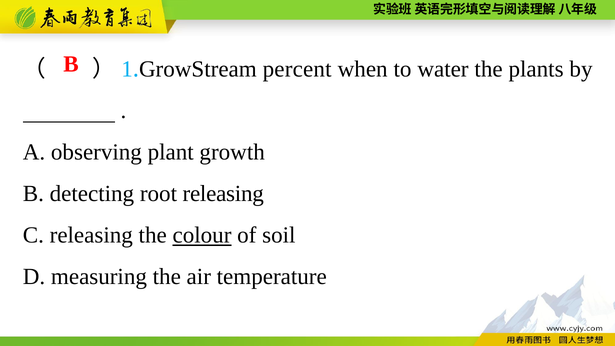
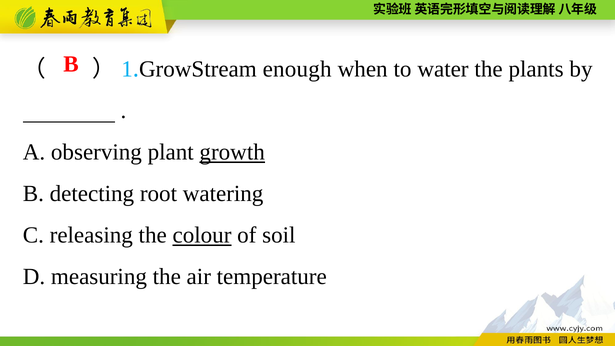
percent: percent -> enough
growth underline: none -> present
root releasing: releasing -> watering
